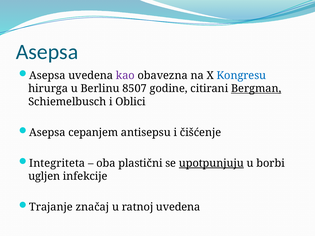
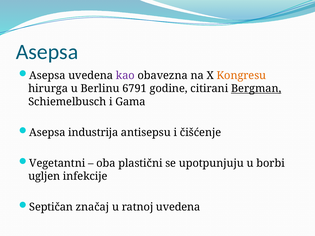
Kongresu colour: blue -> orange
8507: 8507 -> 6791
Oblici: Oblici -> Gama
cepanjem: cepanjem -> industrija
Integriteta: Integriteta -> Vegetantni
upotpunjuju underline: present -> none
Trajanje: Trajanje -> Septičan
